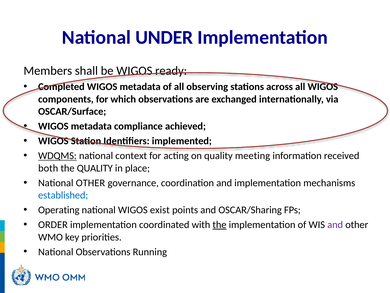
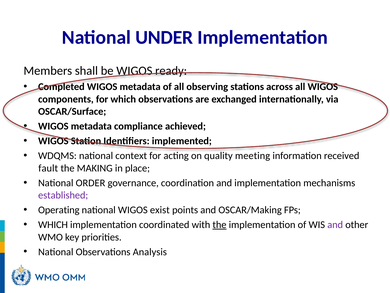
WDQMS underline: present -> none
both: both -> fault
the QUALITY: QUALITY -> MAKING
National OTHER: OTHER -> ORDER
established colour: blue -> purple
OSCAR/Sharing: OSCAR/Sharing -> OSCAR/Making
ORDER at (53, 224): ORDER -> WHICH
Running: Running -> Analysis
